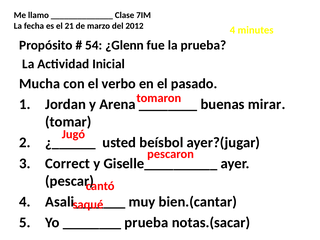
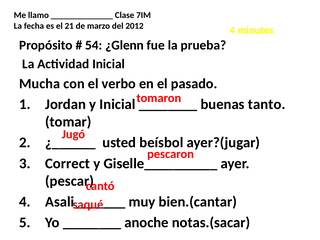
y Arena: Arena -> Inicial
mirar: mirar -> tanto
prueba at (146, 223): prueba -> anoche
